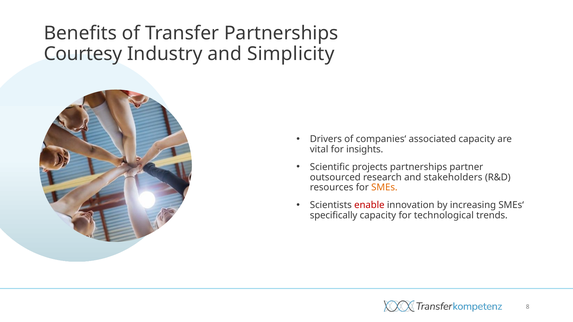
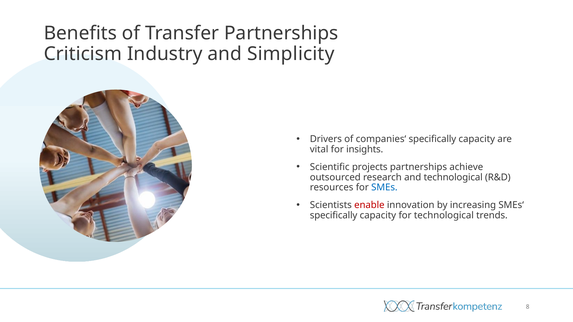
Courtesy: Courtesy -> Criticism
companies‘ associated: associated -> specifically
partner: partner -> achieve
and stakeholders: stakeholders -> technological
SMEs colour: orange -> blue
